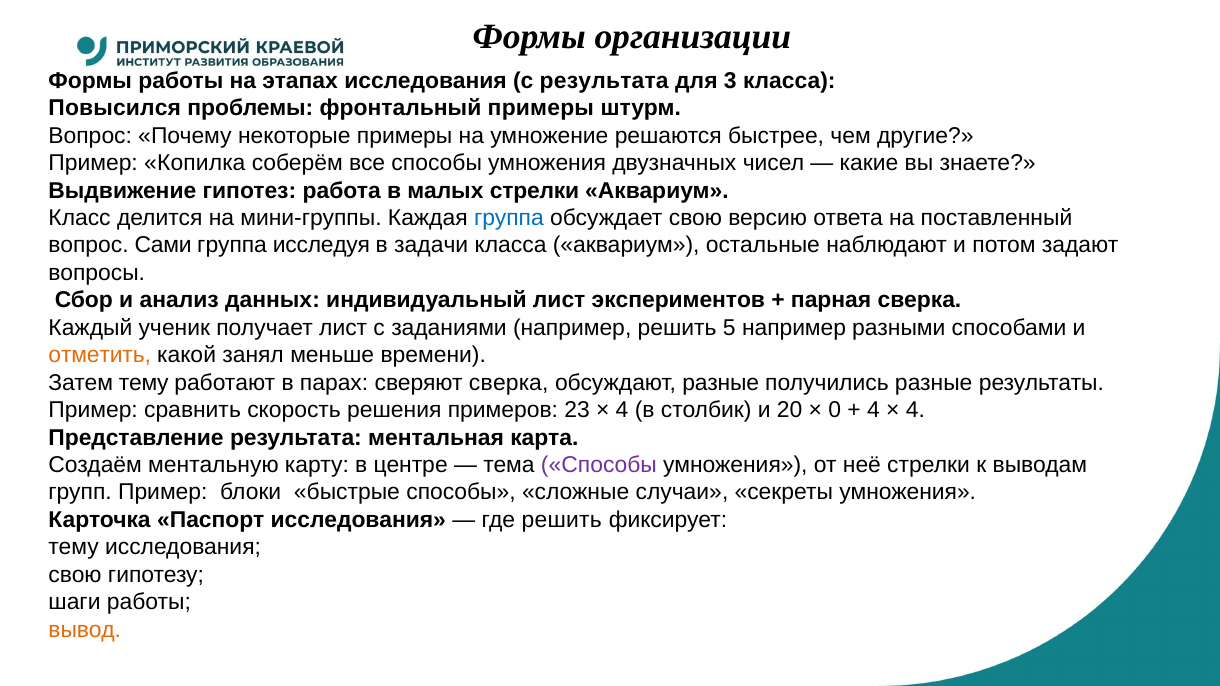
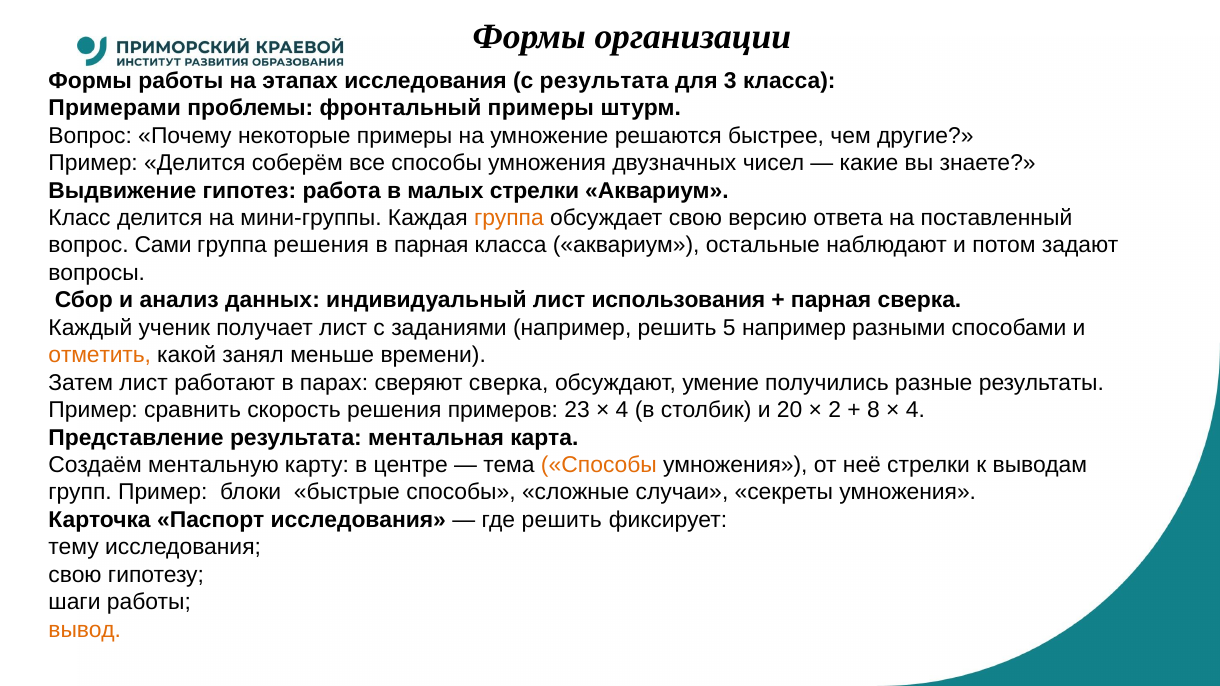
Повысился: Повысился -> Примерами
Пример Копилка: Копилка -> Делится
группа at (509, 218) colour: blue -> orange
группа исследуя: исследуя -> решения
в задачи: задачи -> парная
экспериментов: экспериментов -> использования
Затем тему: тему -> лист
обсуждают разные: разные -> умение
0: 0 -> 2
4 at (873, 410): 4 -> 8
Способы at (599, 465) colour: purple -> orange
